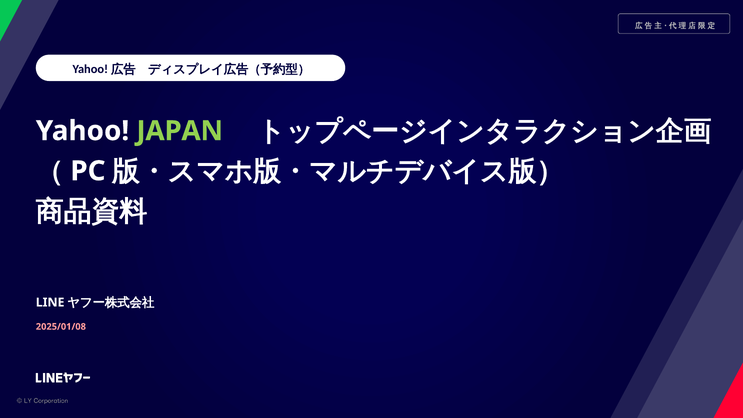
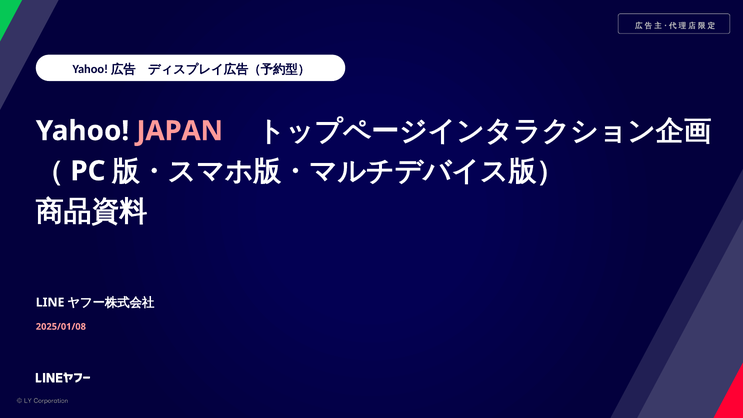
JAPAN colour: light green -> pink
